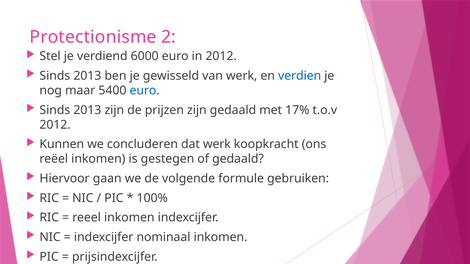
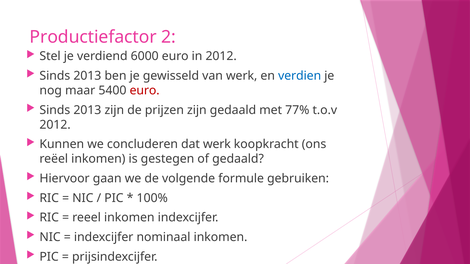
Protectionisme: Protectionisme -> Productiefactor
euro at (145, 91) colour: blue -> red
17%: 17% -> 77%
